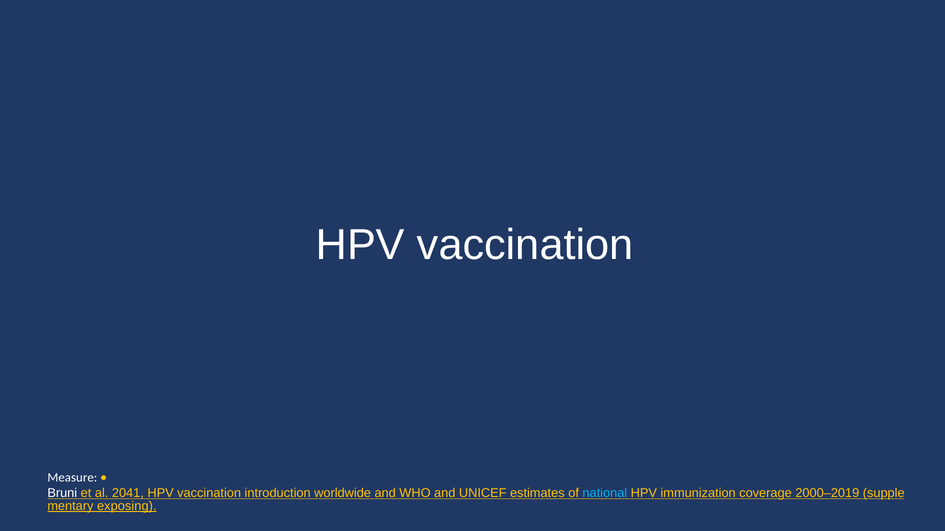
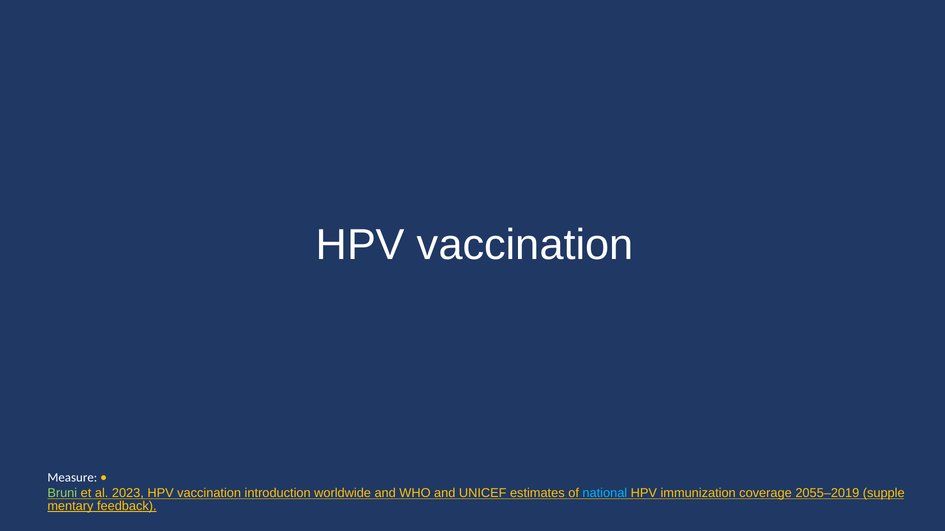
Bruni colour: white -> light green
2041: 2041 -> 2023
2000–2019: 2000–2019 -> 2055–2019
exposing: exposing -> feedback
